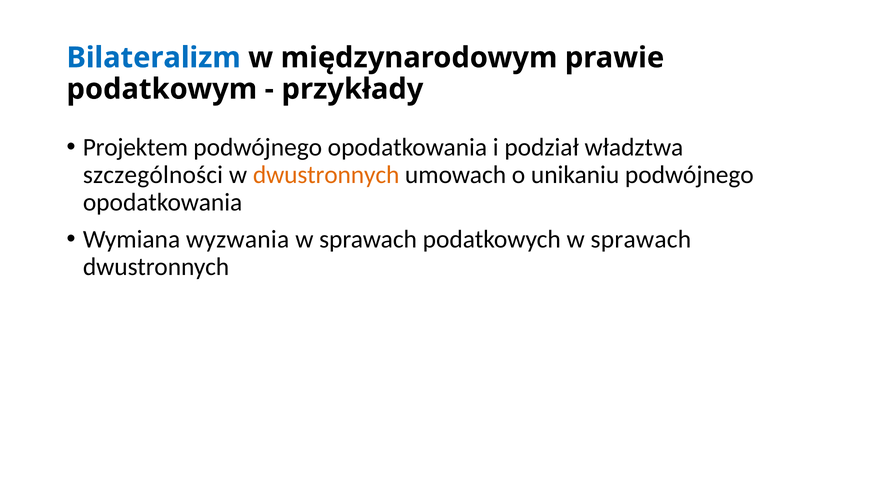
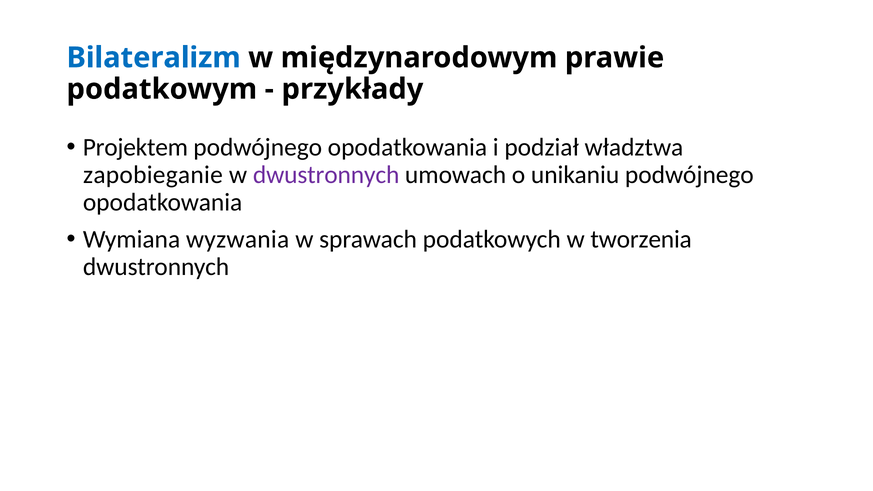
szczególności: szczególności -> zapobieganie
dwustronnych at (326, 175) colour: orange -> purple
podatkowych w sprawach: sprawach -> tworzenia
